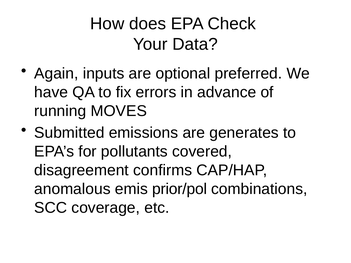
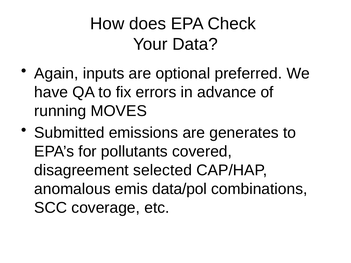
confirms: confirms -> selected
prior/pol: prior/pol -> data/pol
